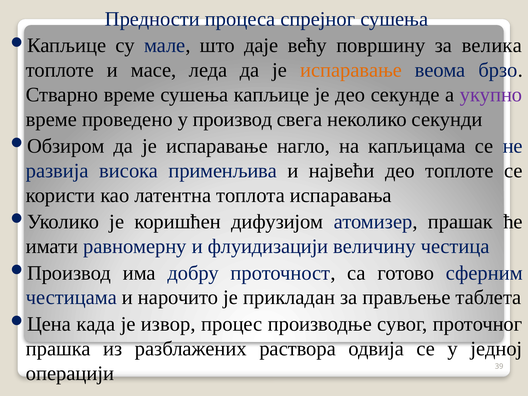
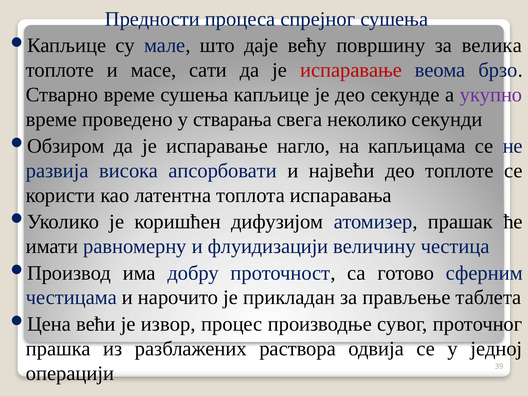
леда: леда -> сати
испаравање at (351, 70) colour: orange -> red
производ: производ -> стварања
применљива: применљива -> апсорбовати
када: када -> већи
